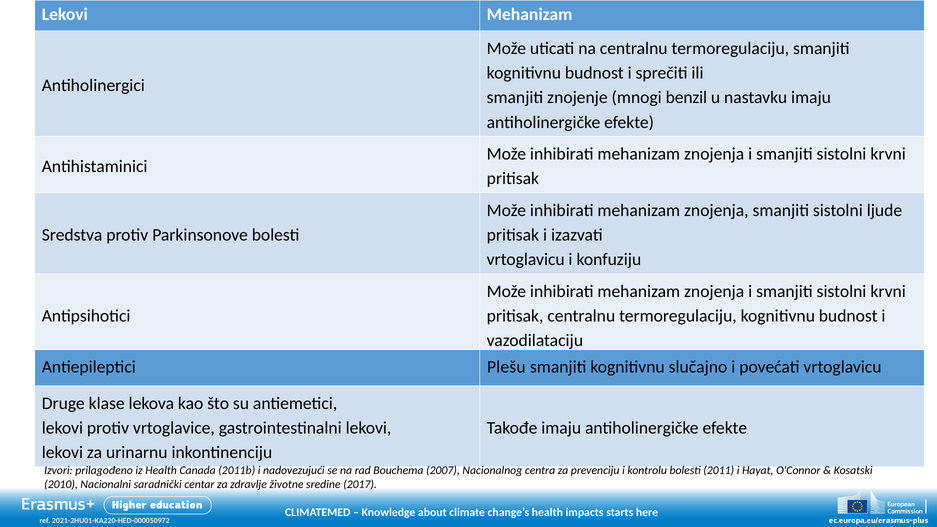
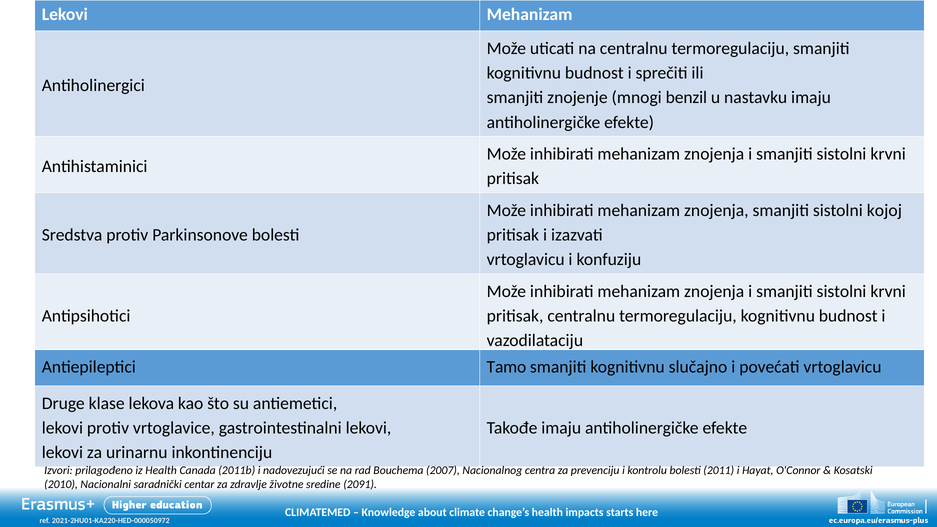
ljude: ljude -> kojoj
Plešu: Plešu -> Tamo
2017: 2017 -> 2091
